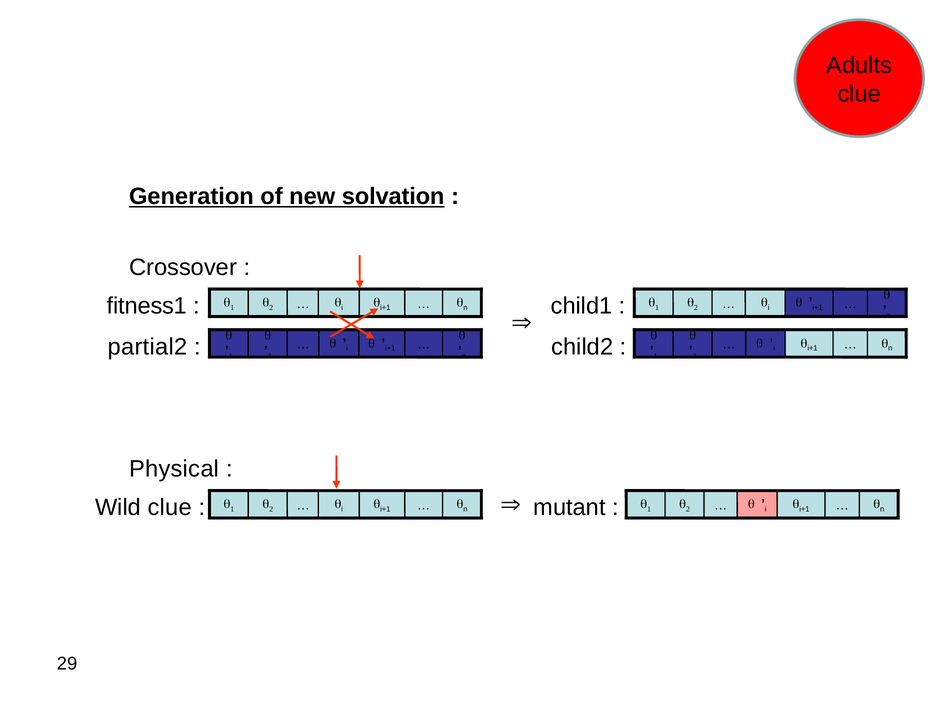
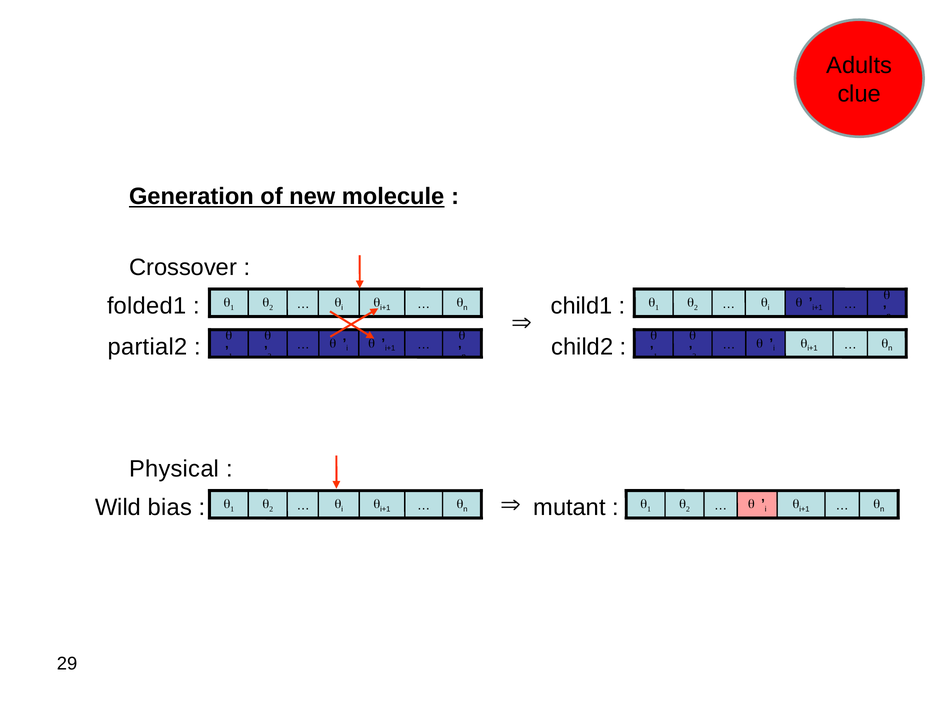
solvation: solvation -> molecule
fitness1: fitness1 -> folded1
Wild clue: clue -> bias
